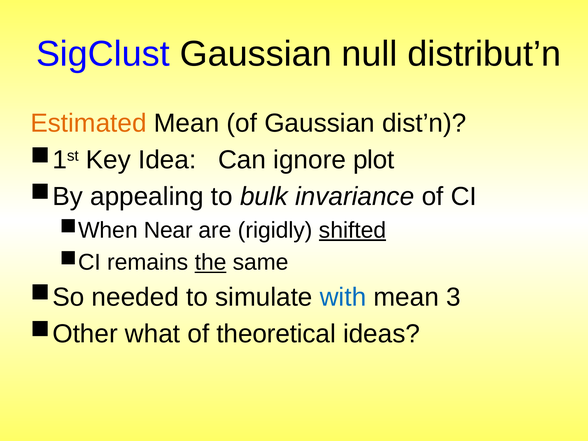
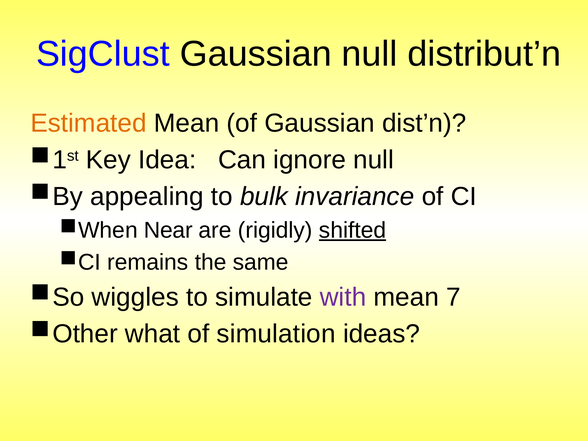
ignore plot: plot -> null
the underline: present -> none
needed: needed -> wiggles
with colour: blue -> purple
3: 3 -> 7
theoretical: theoretical -> simulation
